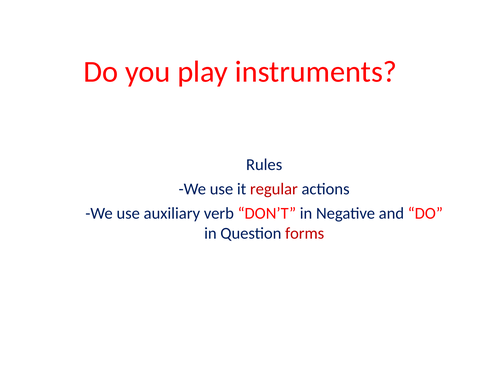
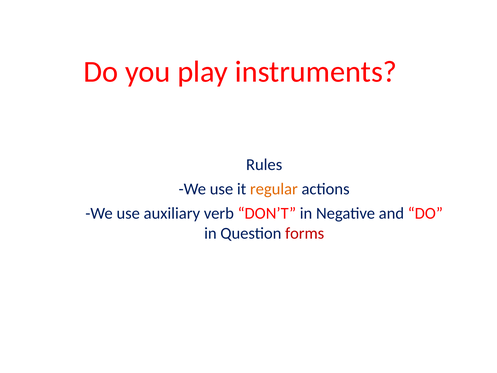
regular colour: red -> orange
